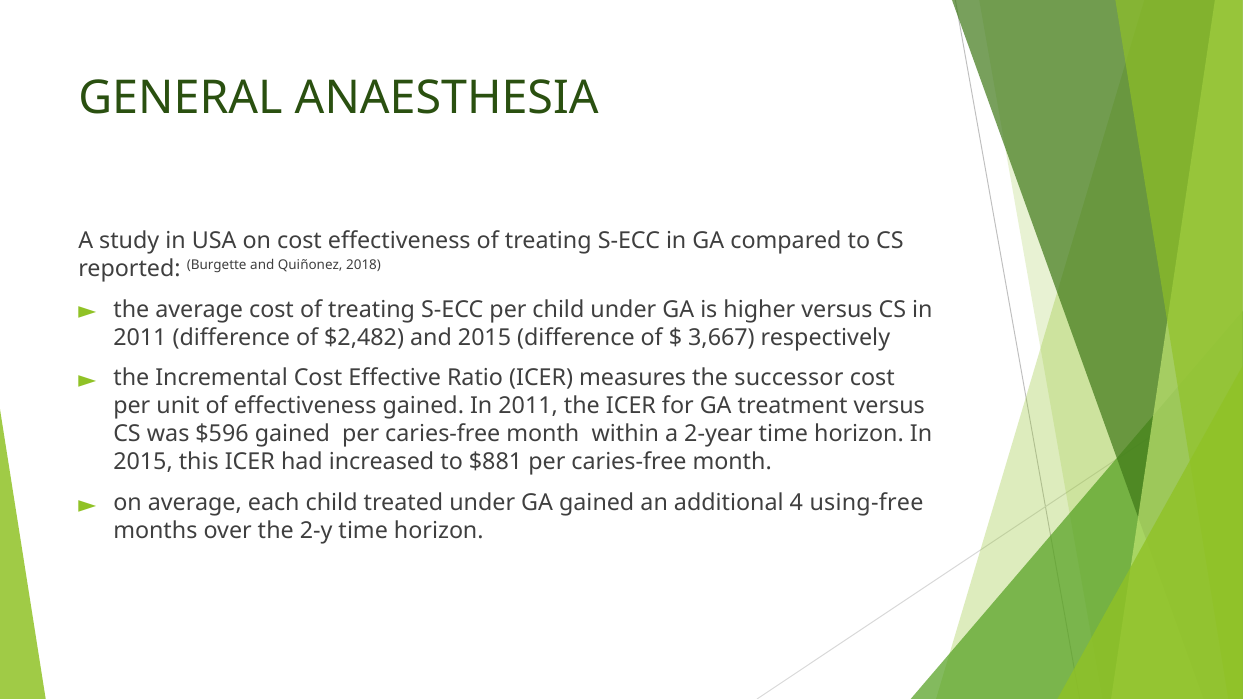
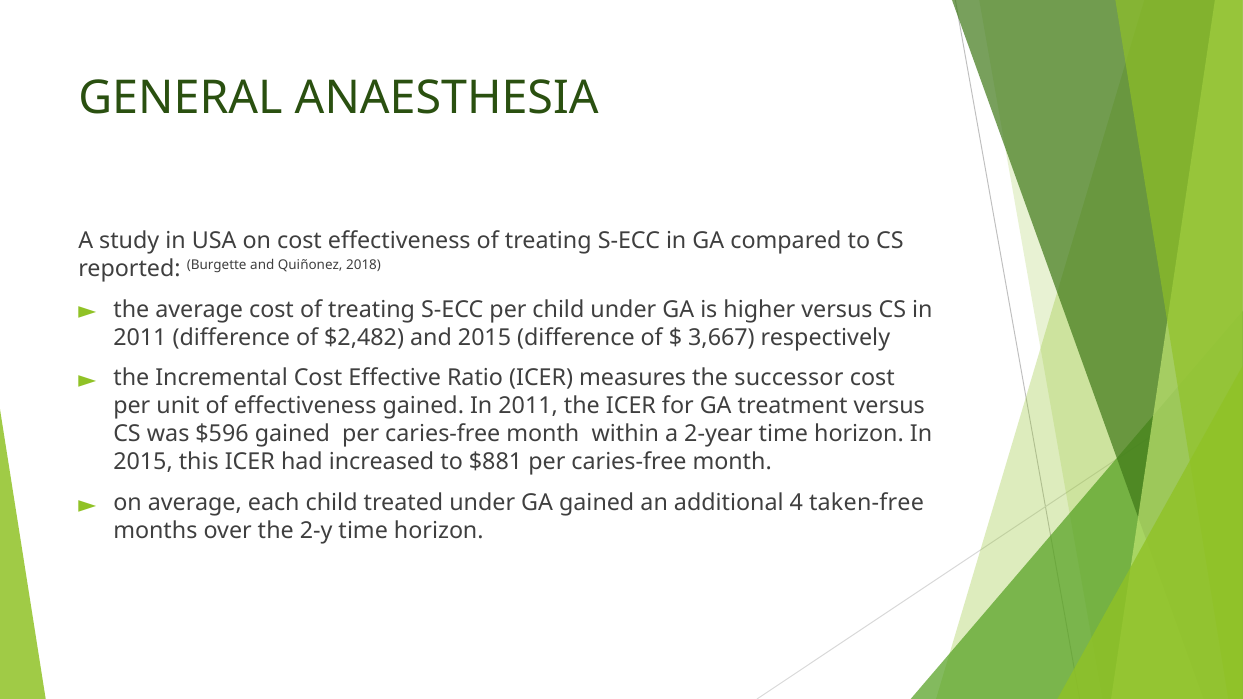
using-free: using-free -> taken-free
